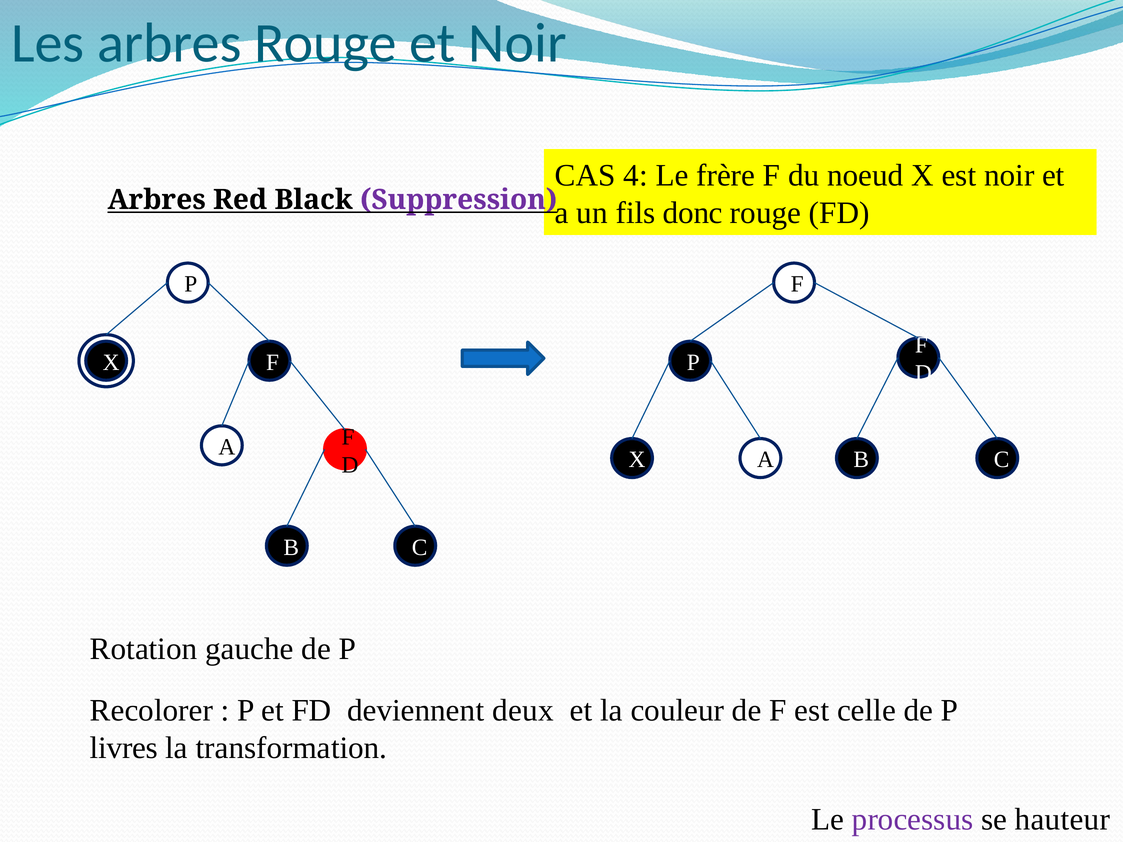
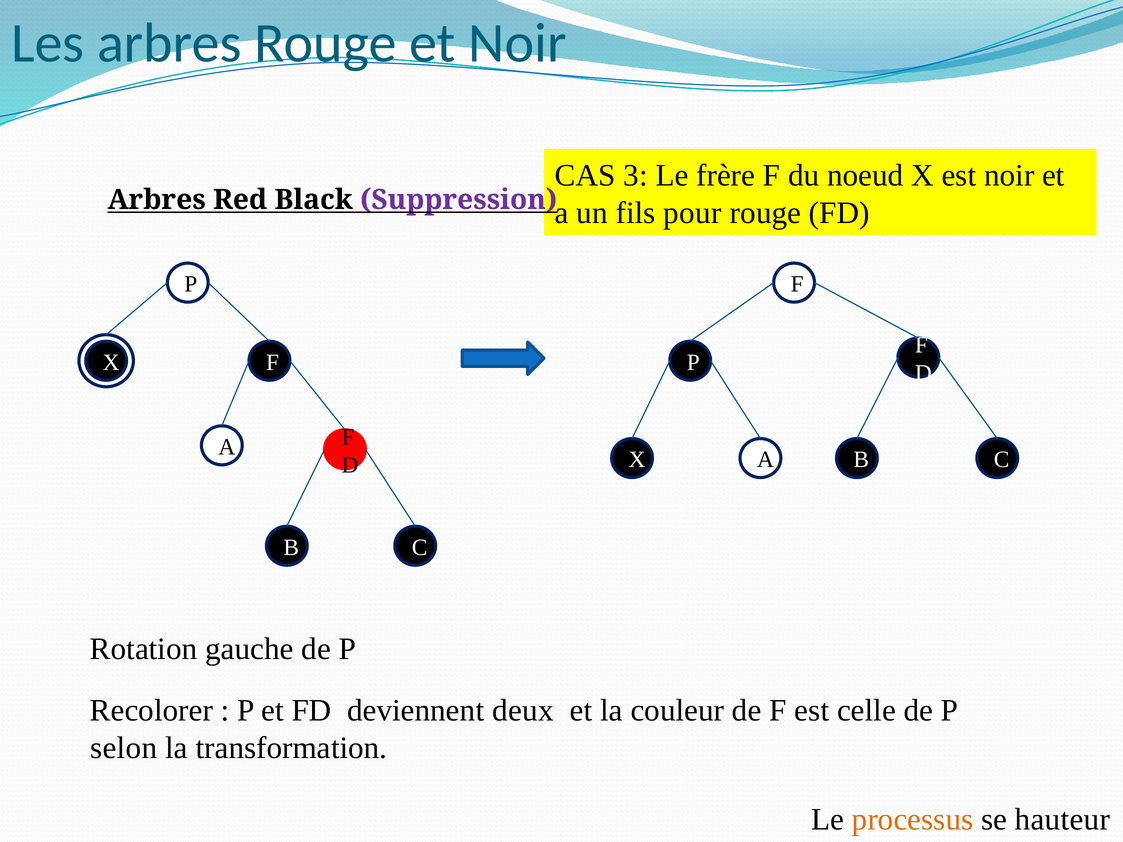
4: 4 -> 3
donc: donc -> pour
livres: livres -> selon
processus colour: purple -> orange
